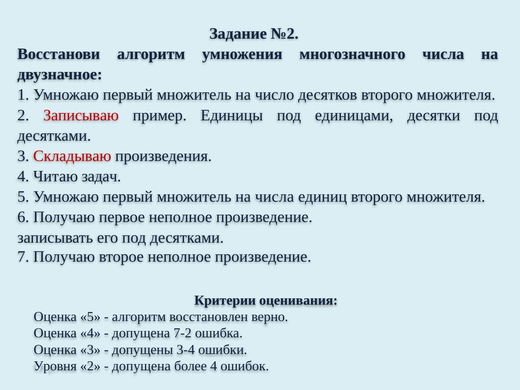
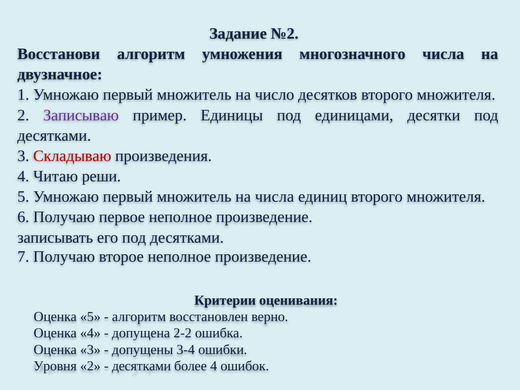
Записываю colour: red -> purple
задач: задач -> реши
7-2: 7-2 -> 2-2
допущена at (141, 366): допущена -> десятками
